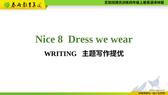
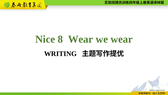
8 Dress: Dress -> Wear
